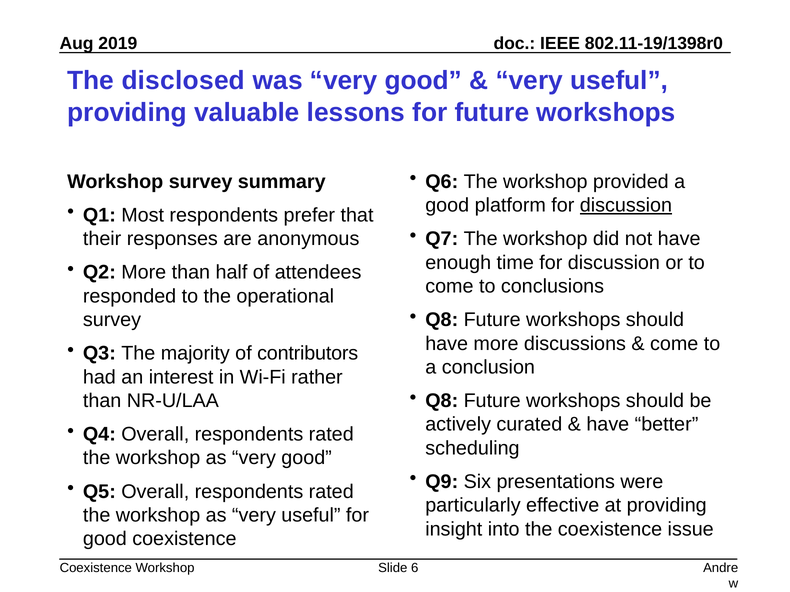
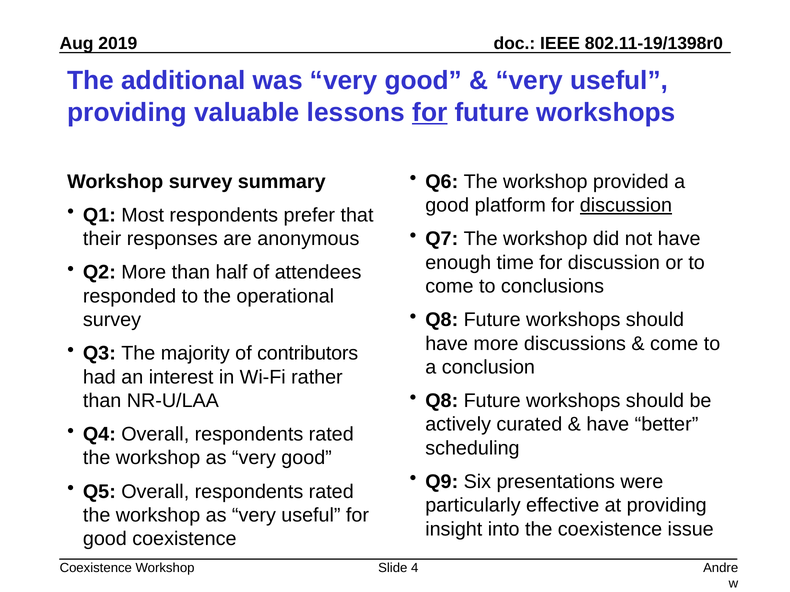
disclosed: disclosed -> additional
for at (430, 112) underline: none -> present
6: 6 -> 4
